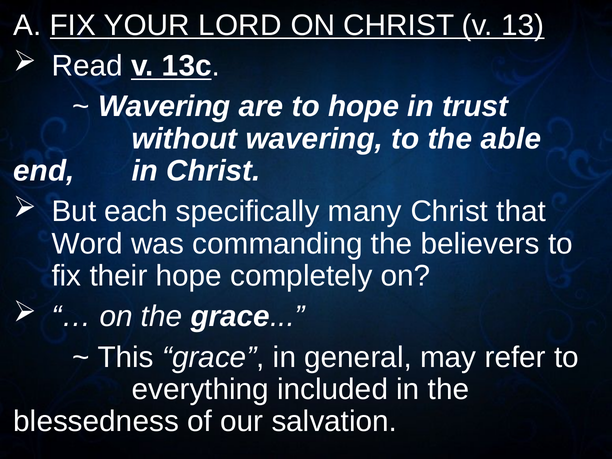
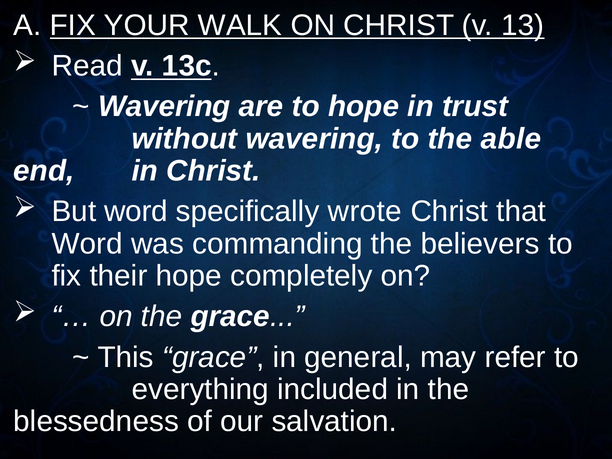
LORD: LORD -> WALK
But each: each -> word
many: many -> wrote
